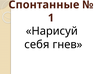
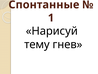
себя: себя -> тему
